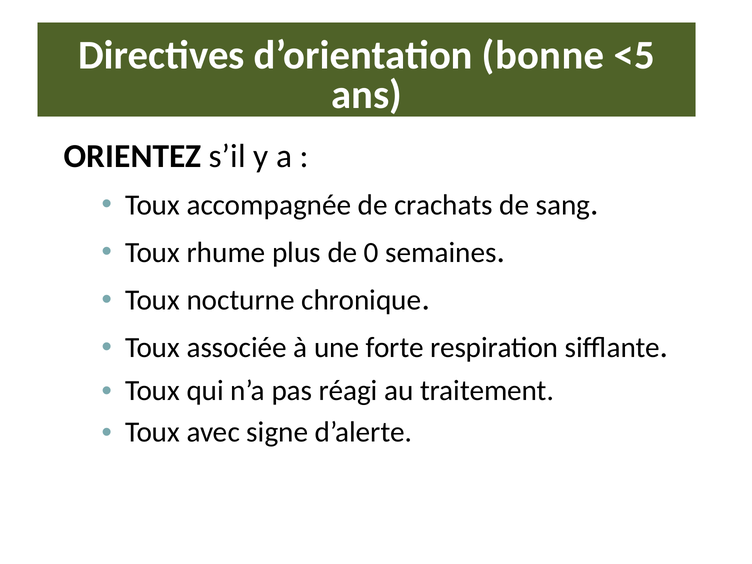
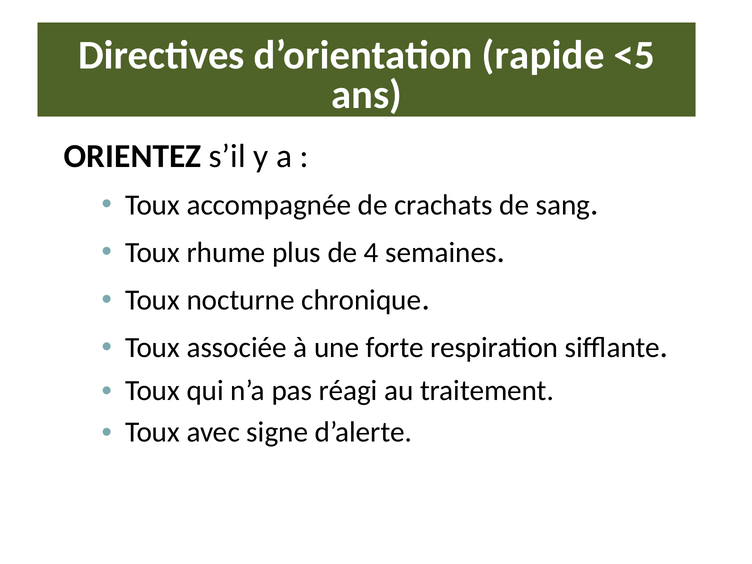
bonne: bonne -> rapide
0: 0 -> 4
